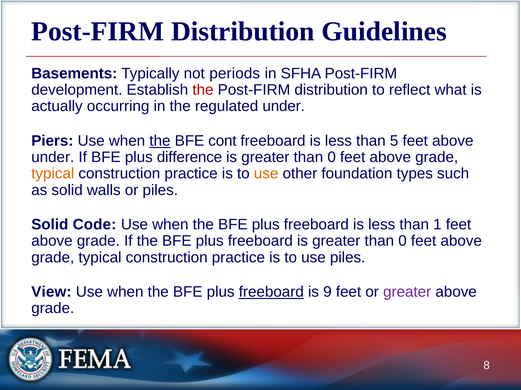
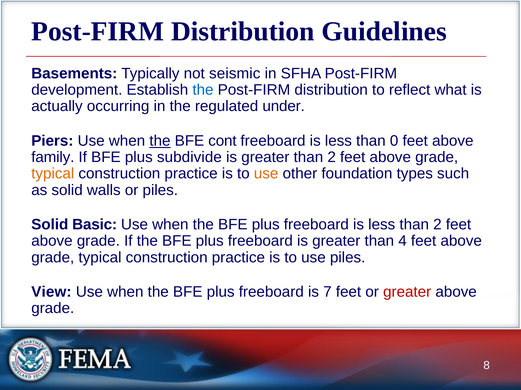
periods: periods -> seismic
the at (203, 90) colour: red -> blue
5: 5 -> 0
under at (53, 158): under -> family
difference: difference -> subdivide
0 at (332, 158): 0 -> 2
Code: Code -> Basic
less than 1: 1 -> 2
0 at (403, 241): 0 -> 4
freeboard at (271, 292) underline: present -> none
9: 9 -> 7
greater at (407, 292) colour: purple -> red
